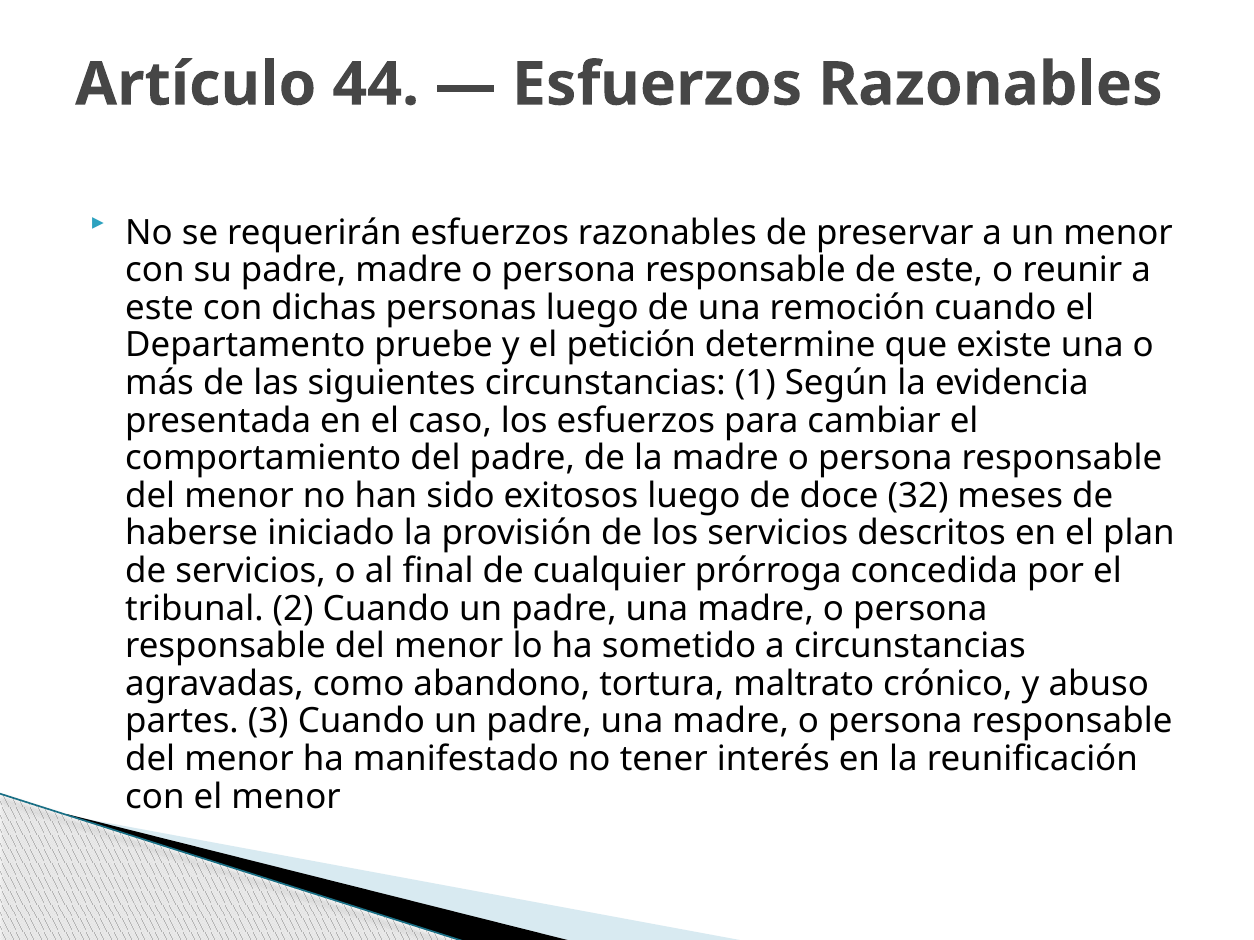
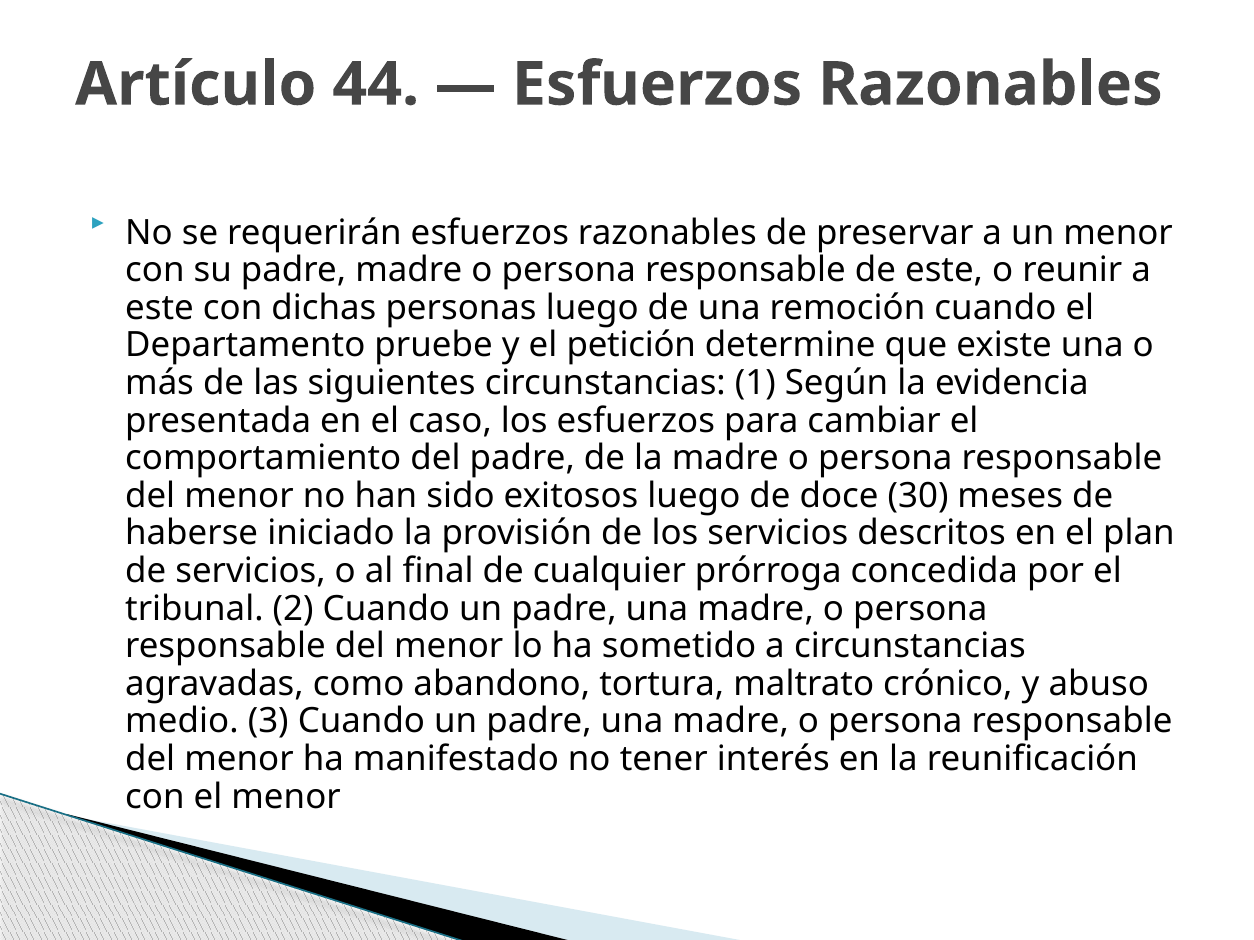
32: 32 -> 30
partes: partes -> medio
